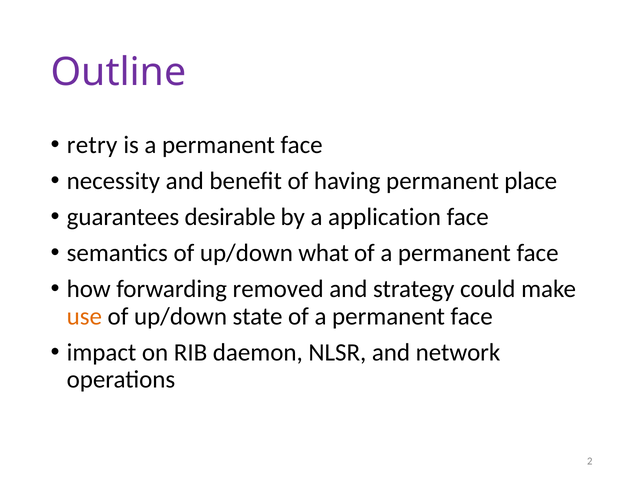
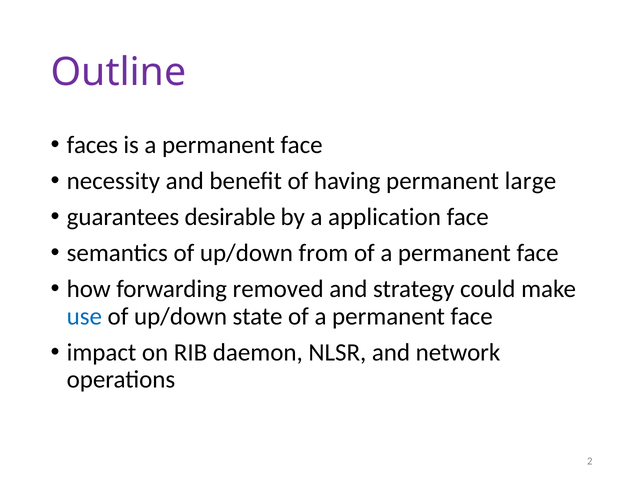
retry: retry -> faces
place: place -> large
what: what -> from
use colour: orange -> blue
